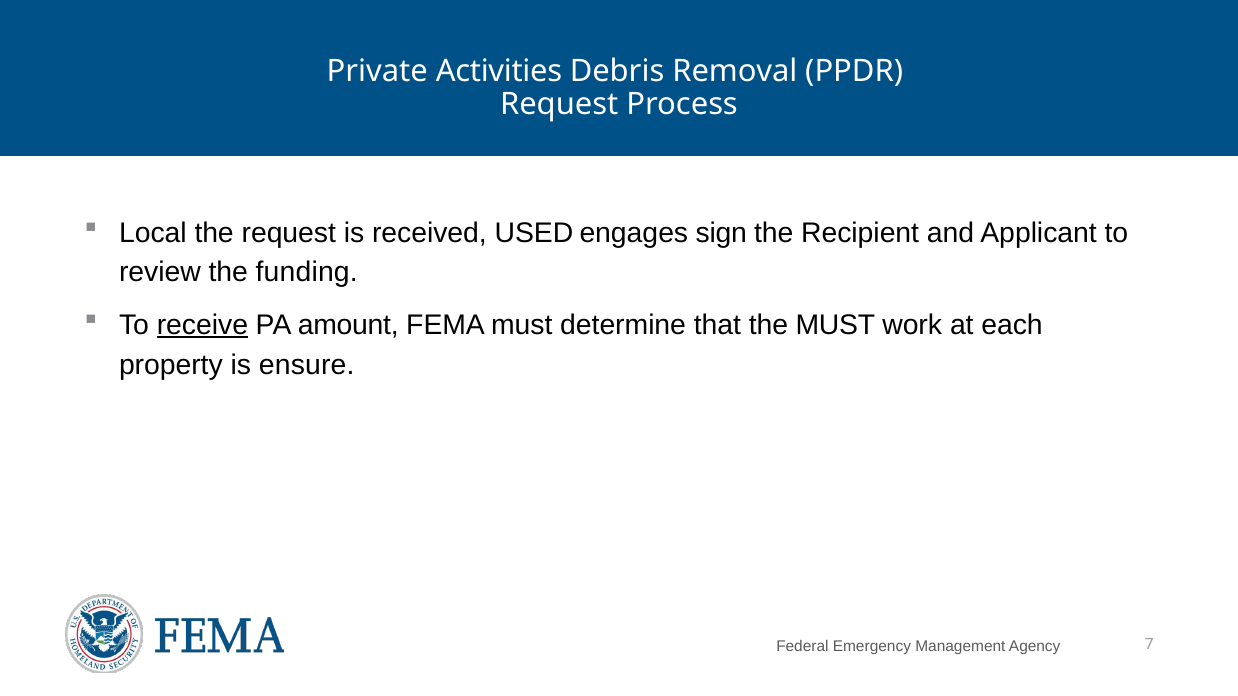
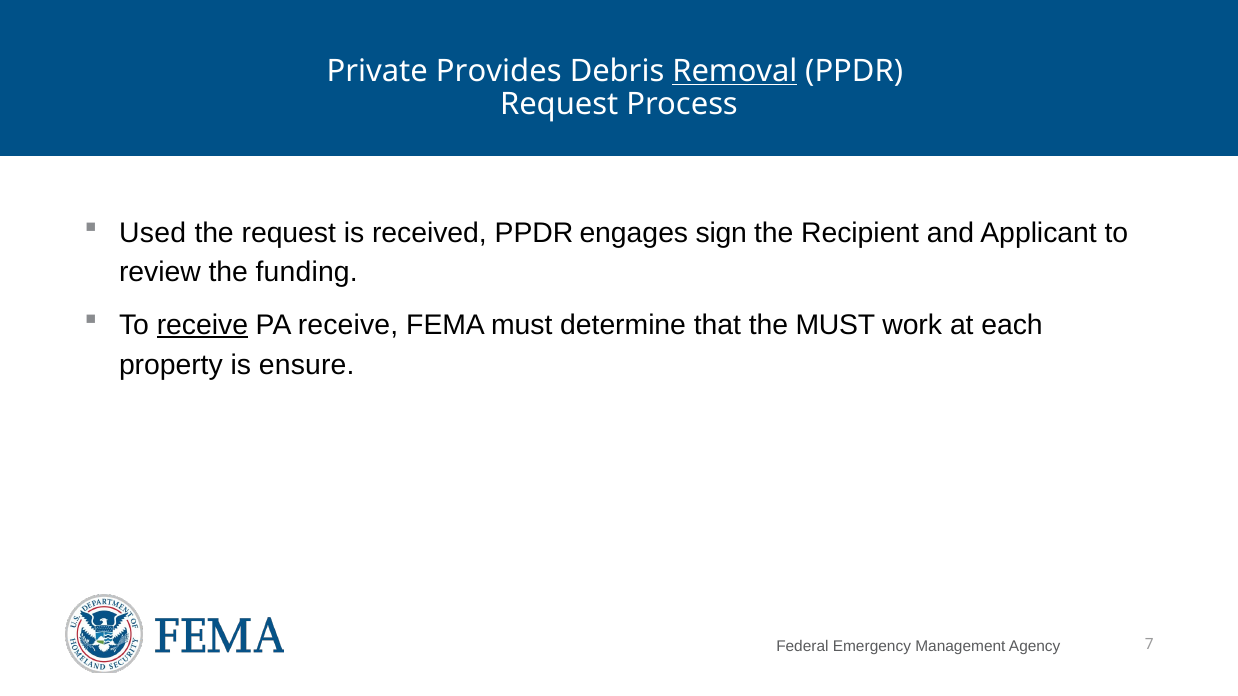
Activities: Activities -> Provides
Removal underline: none -> present
Local: Local -> Used
received USED: USED -> PPDR
PA amount: amount -> receive
